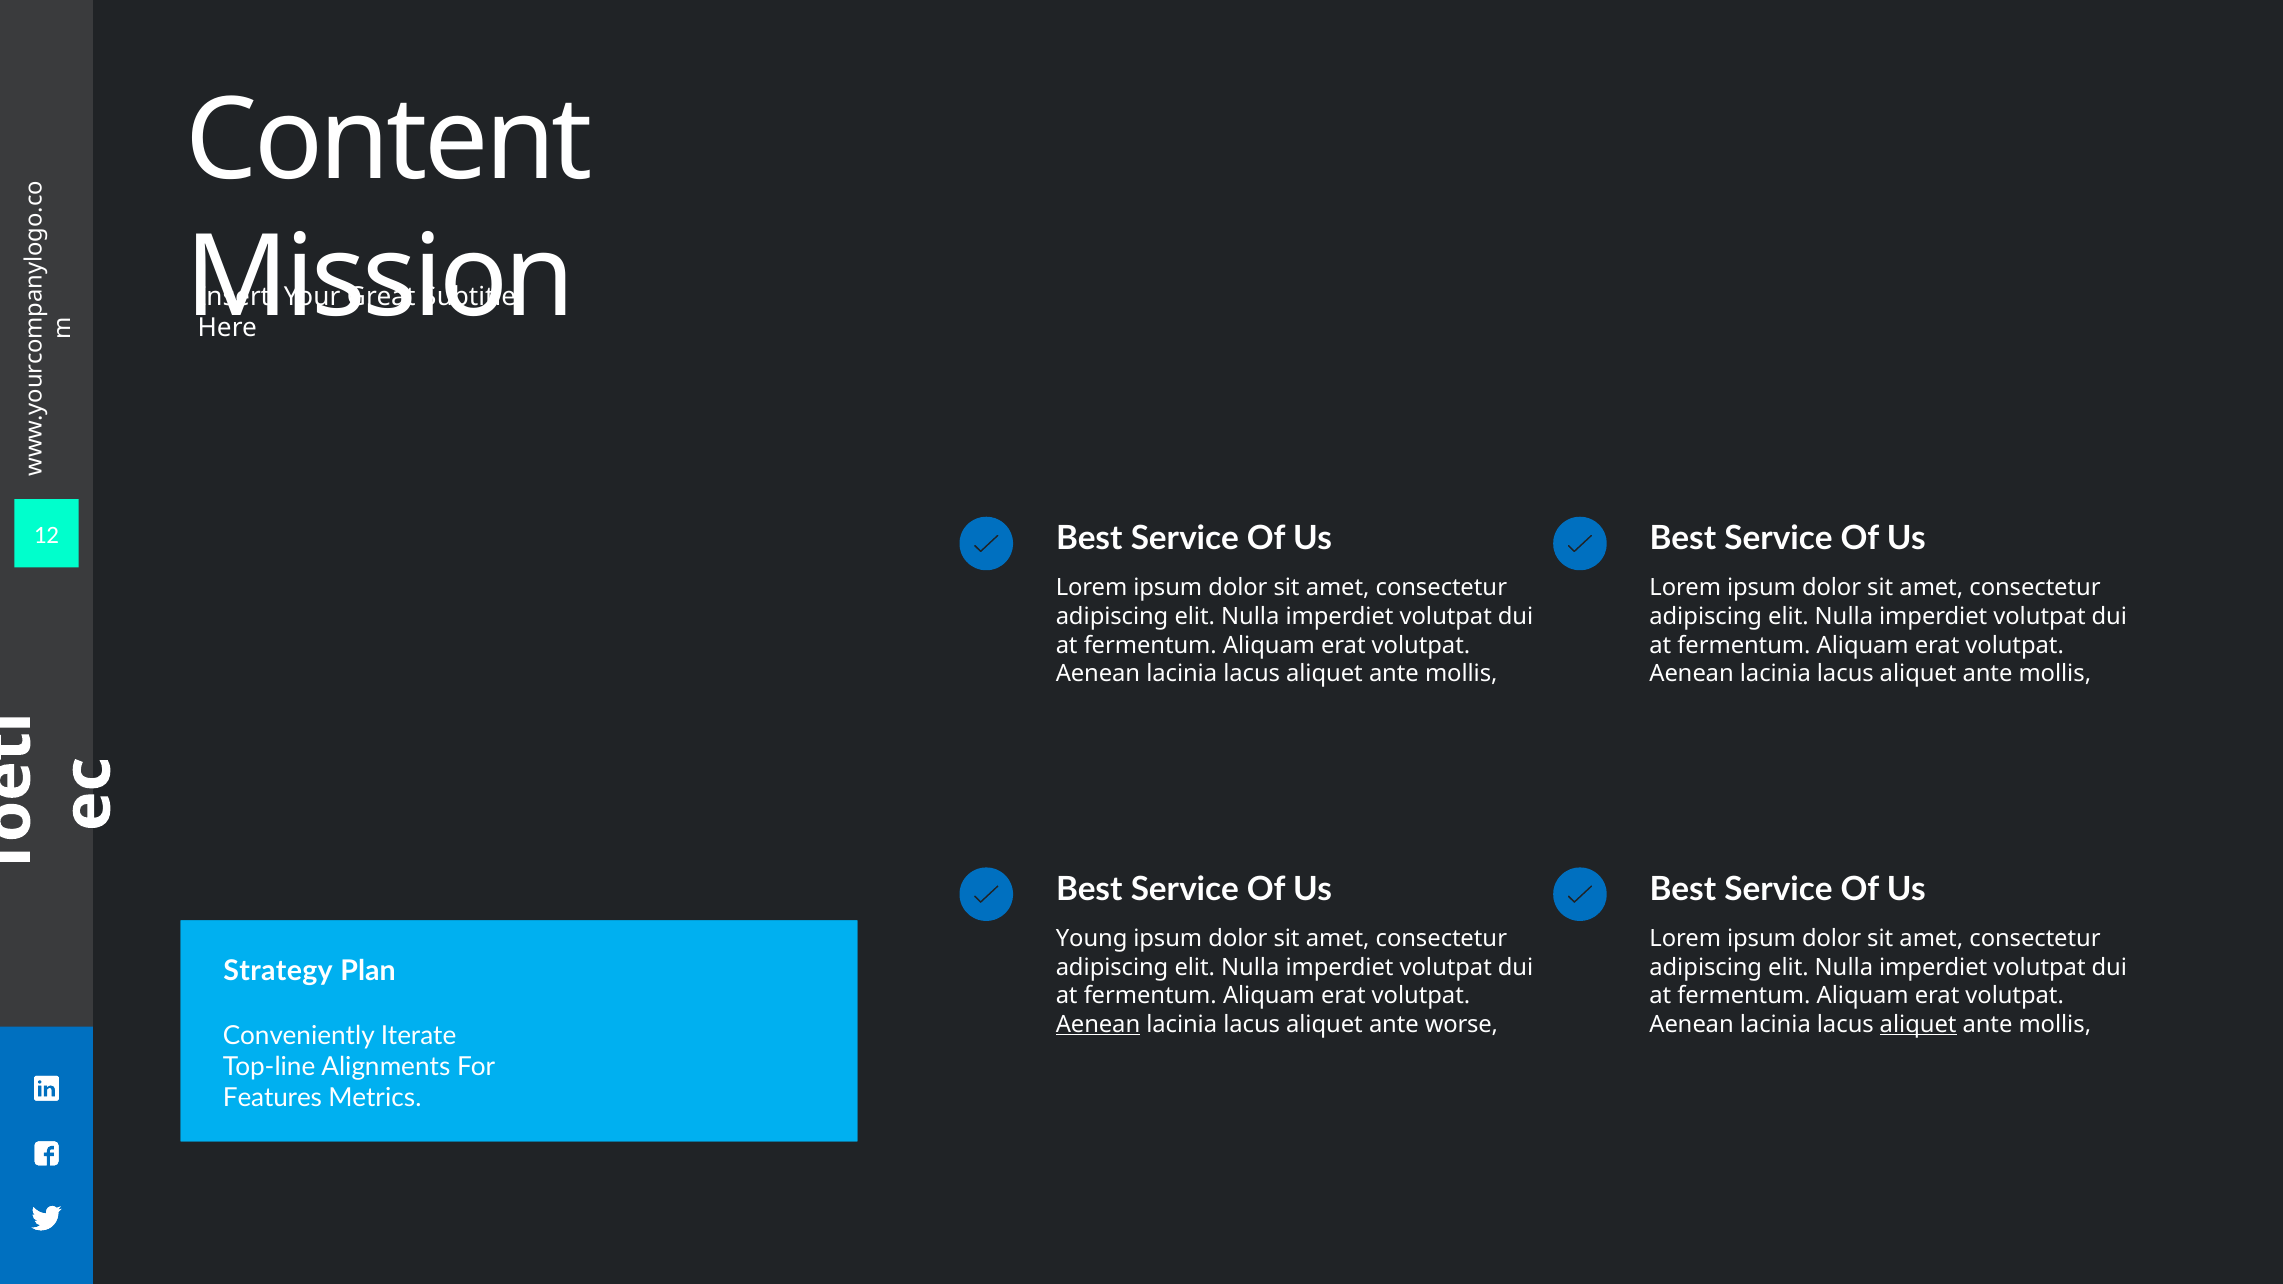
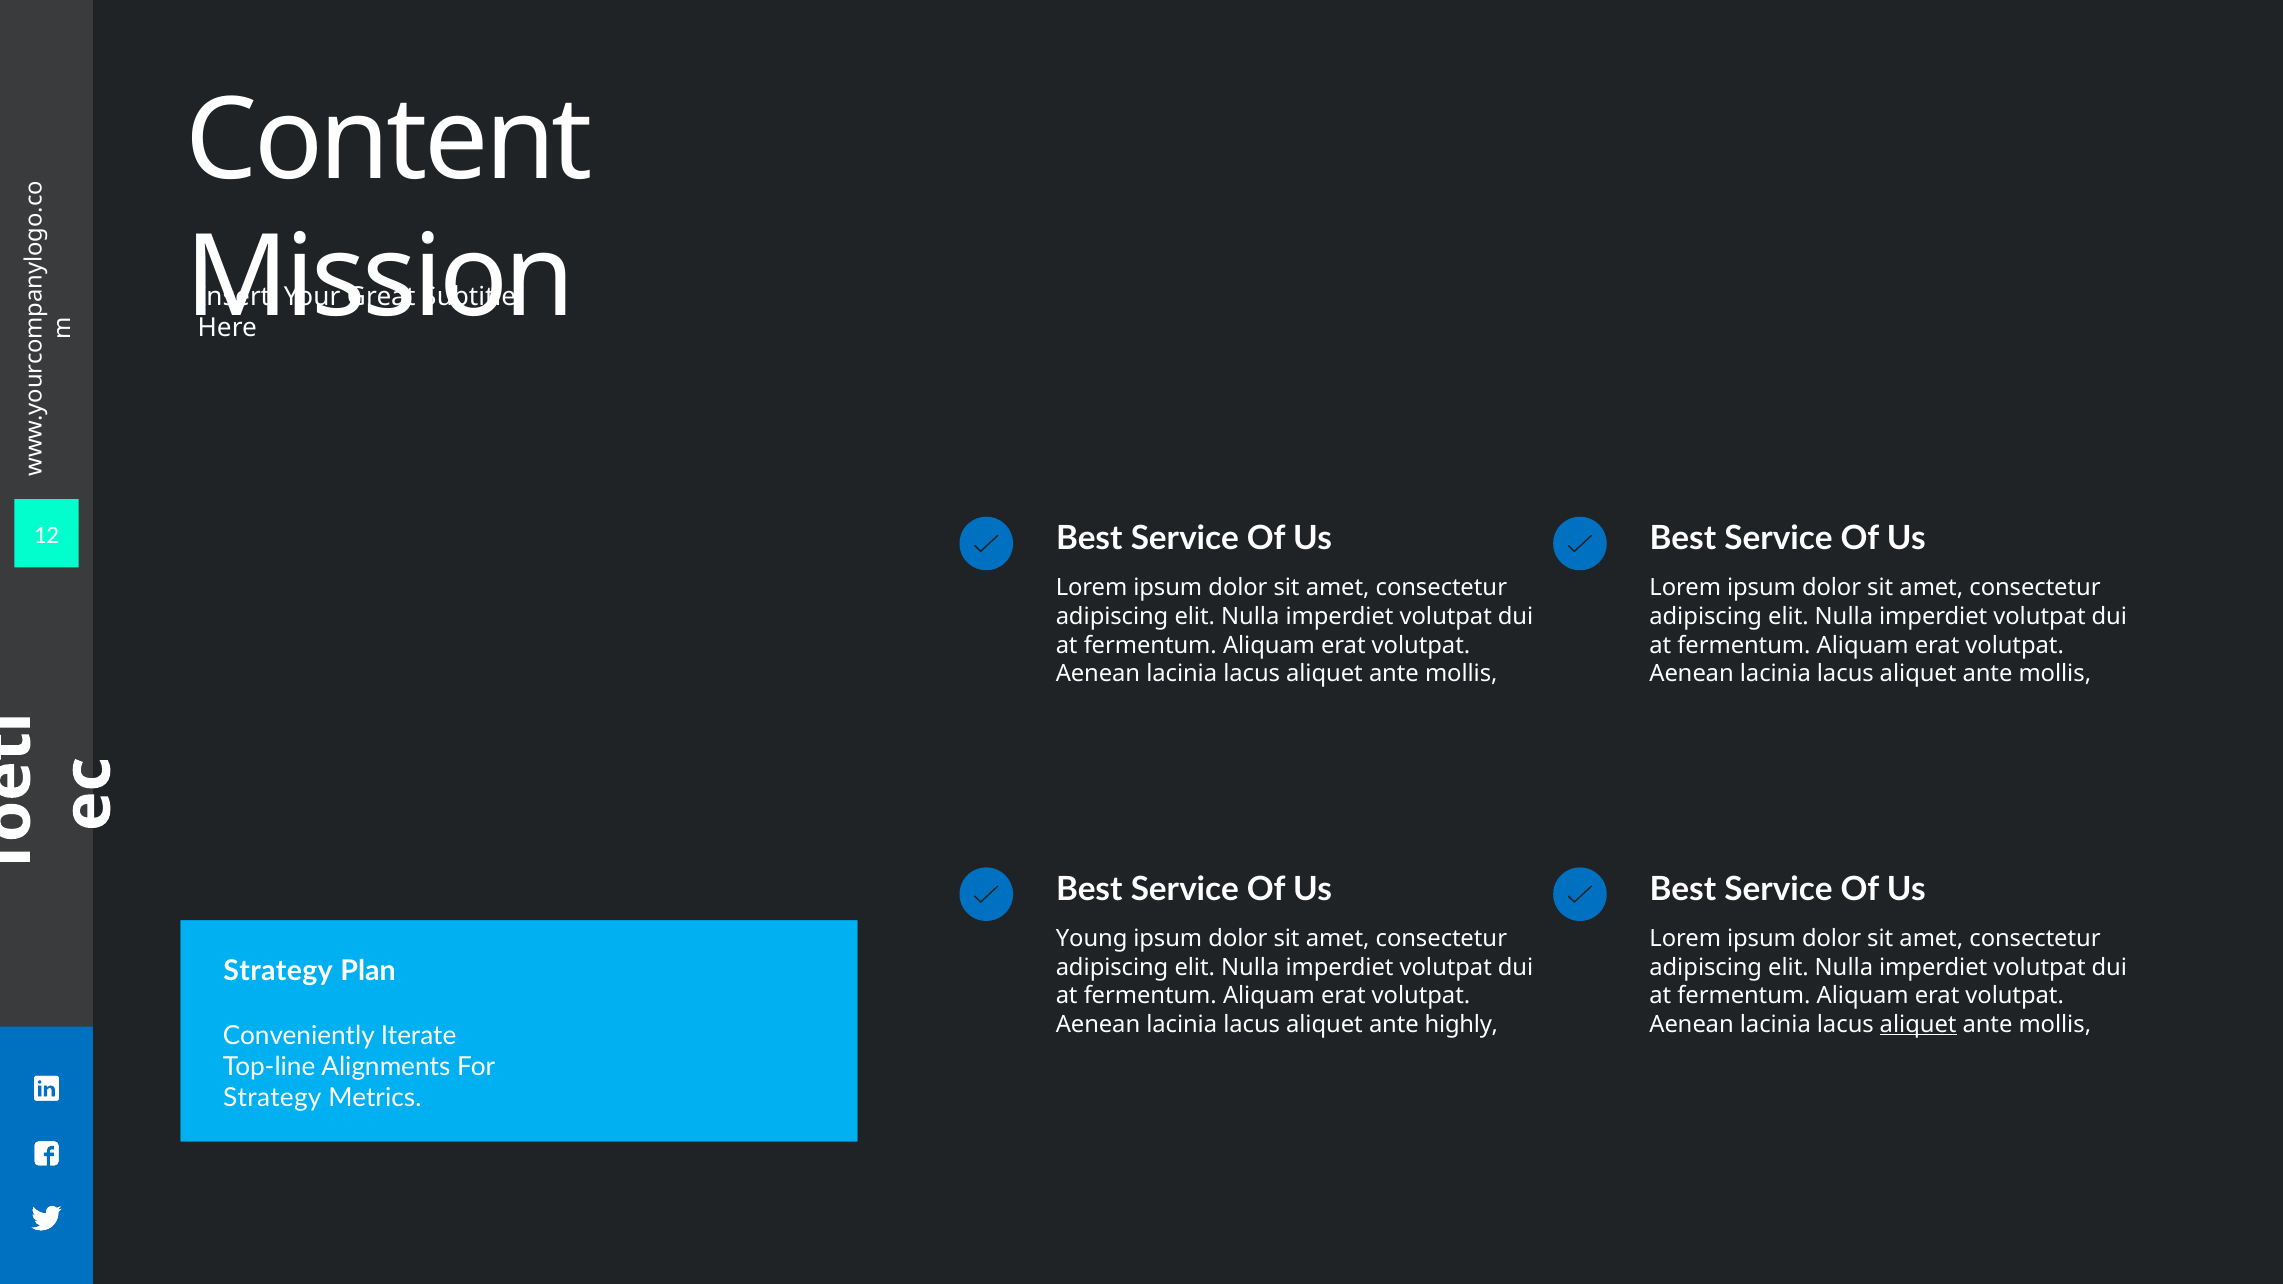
Aenean at (1098, 1025) underline: present -> none
worse: worse -> highly
Features at (272, 1098): Features -> Strategy
